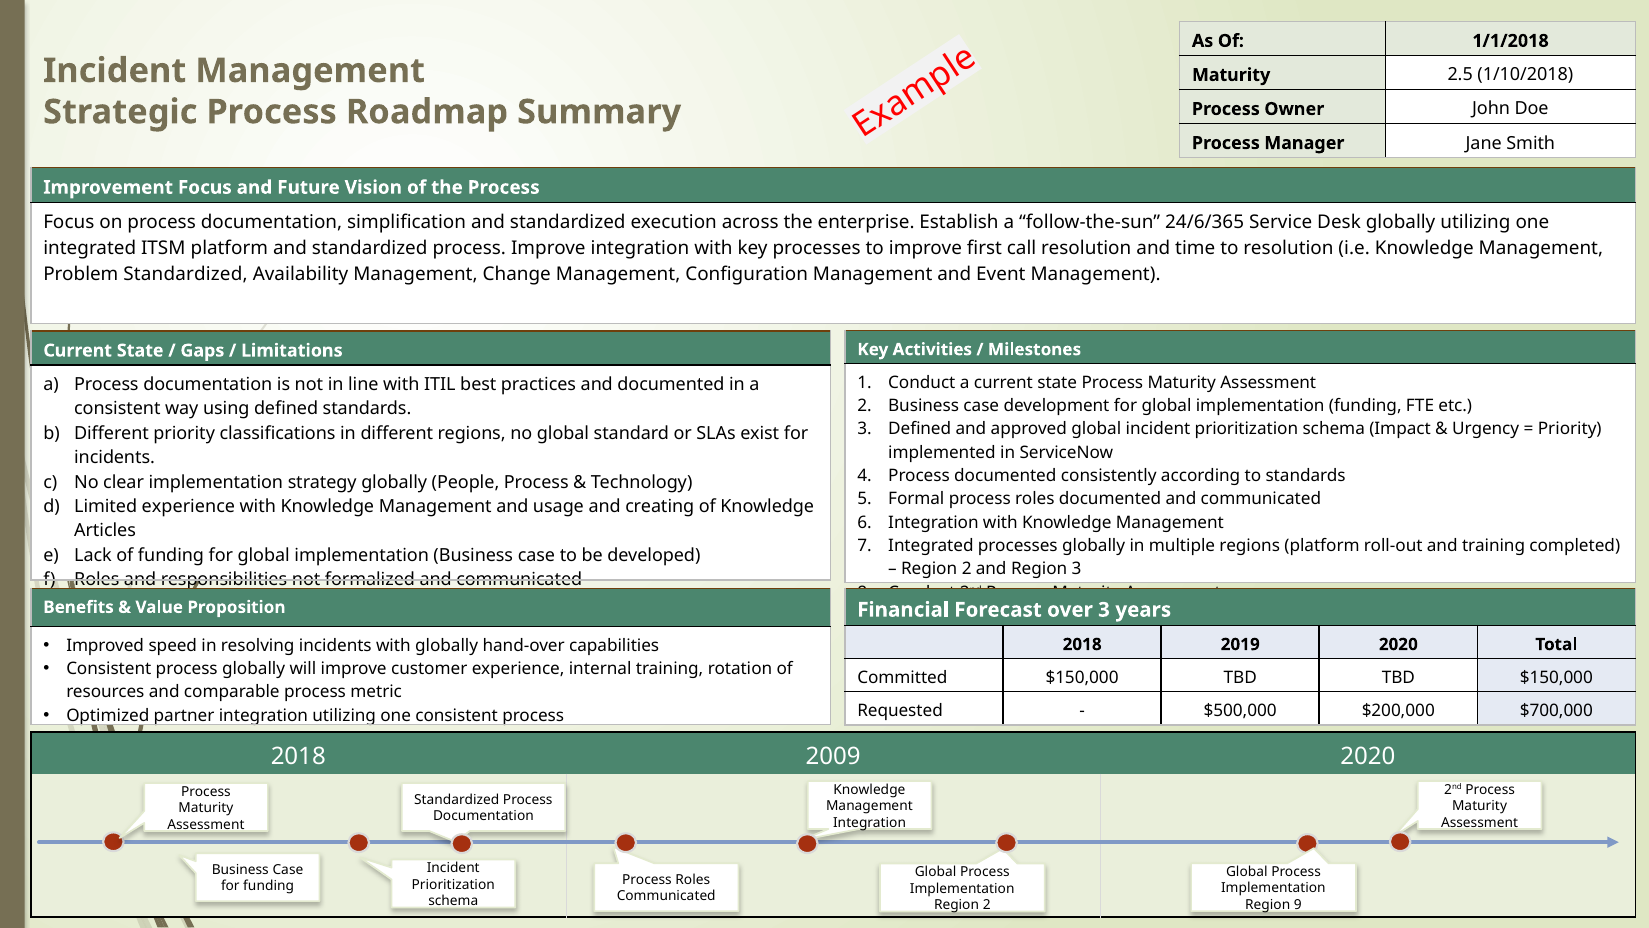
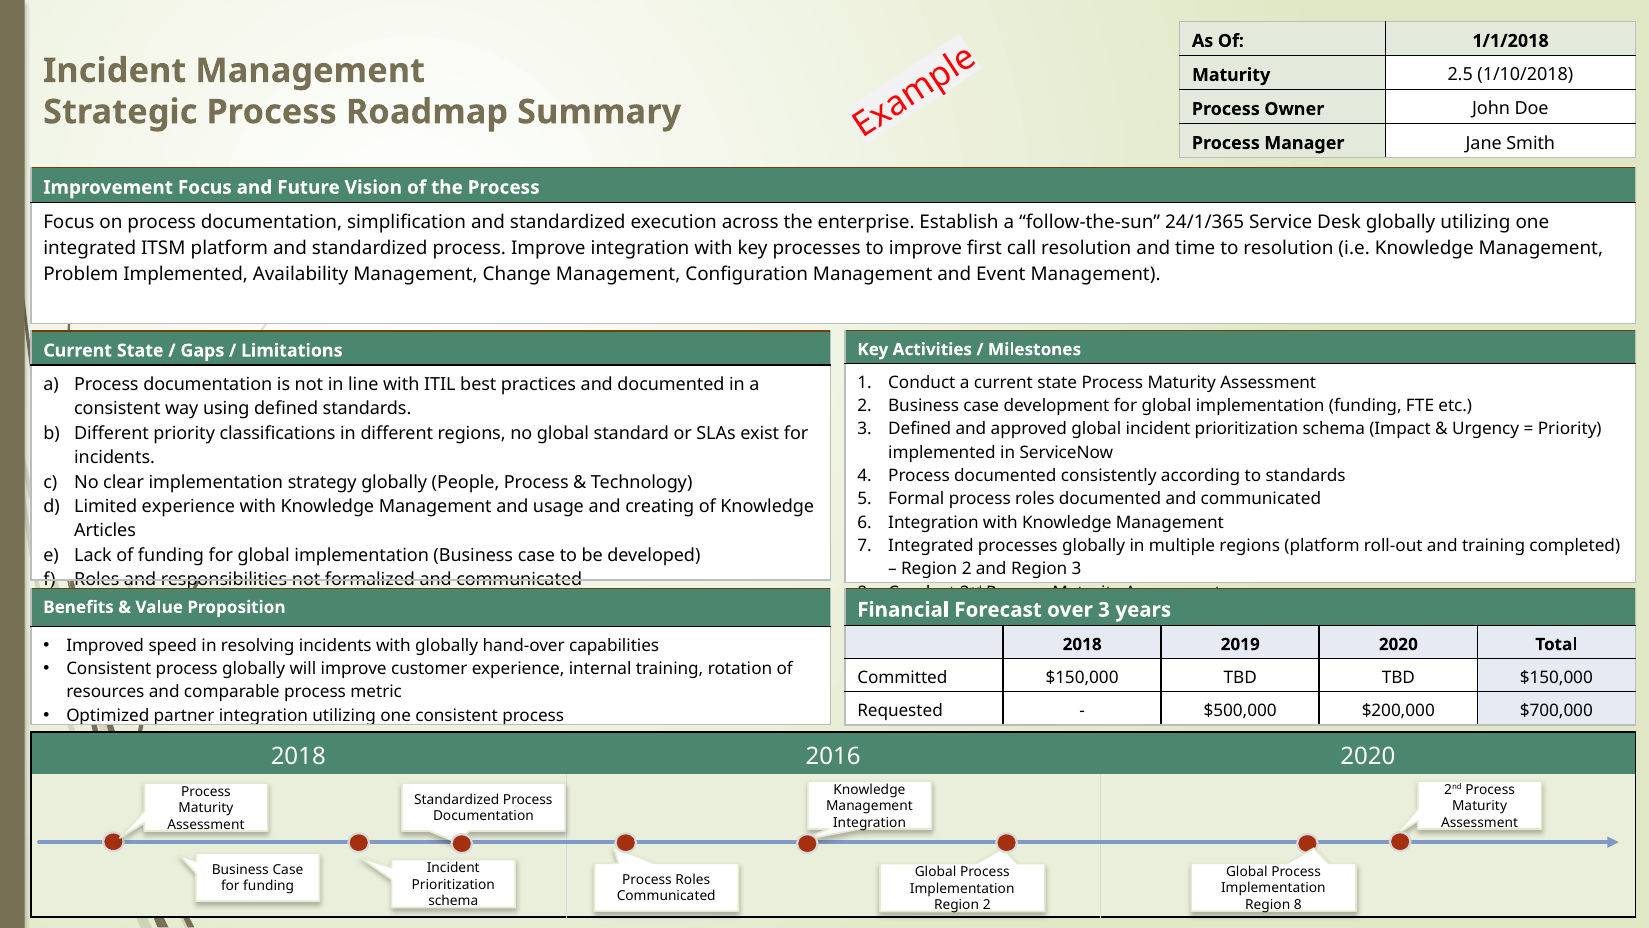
24/6/365: 24/6/365 -> 24/1/365
Problem Standardized: Standardized -> Implemented
2009: 2009 -> 2016
Region 9: 9 -> 8
